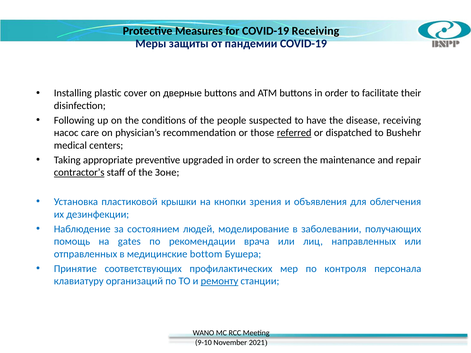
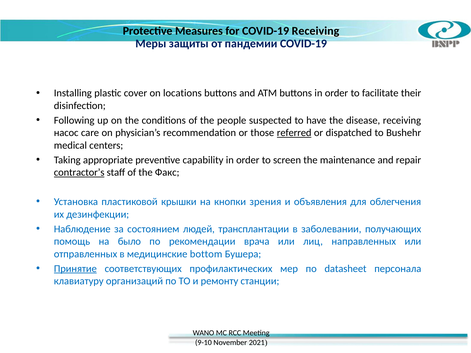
дверные: дверные -> locations
upgraded: upgraded -> capability
Зоне: Зоне -> Факс
моделирование: моделирование -> трансплантации
gates: gates -> было
Принятие underline: none -> present
контроля: контроля -> datasheet
ремонту underline: present -> none
